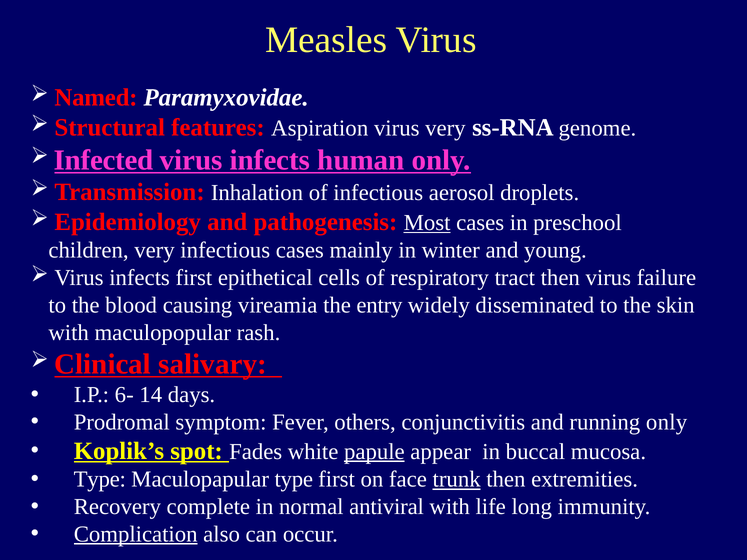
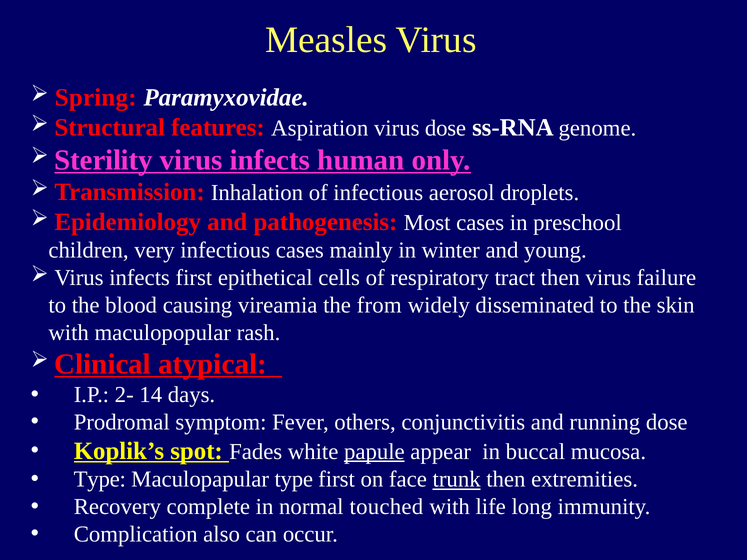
Named: Named -> Spring
virus very: very -> dose
Infected: Infected -> Sterility
Most underline: present -> none
entry: entry -> from
salivary: salivary -> atypical
6-: 6- -> 2-
running only: only -> dose
antiviral: antiviral -> touched
Complication underline: present -> none
